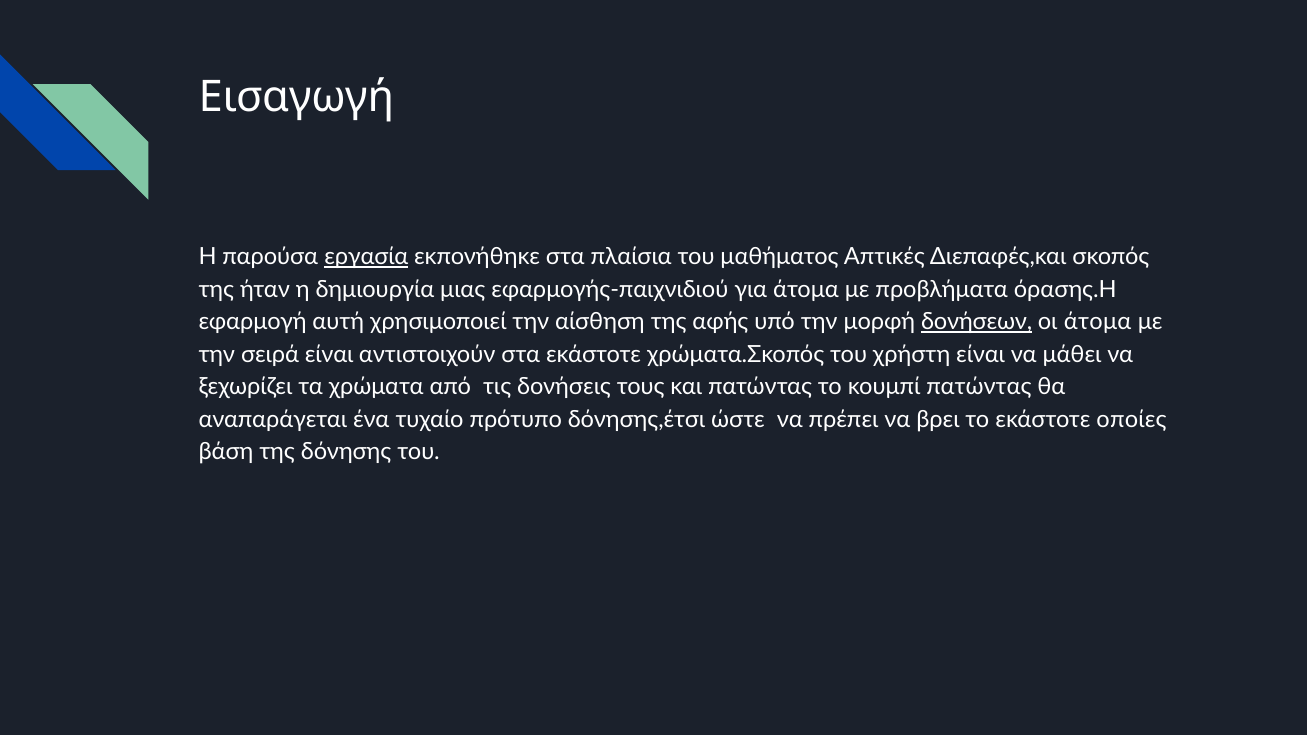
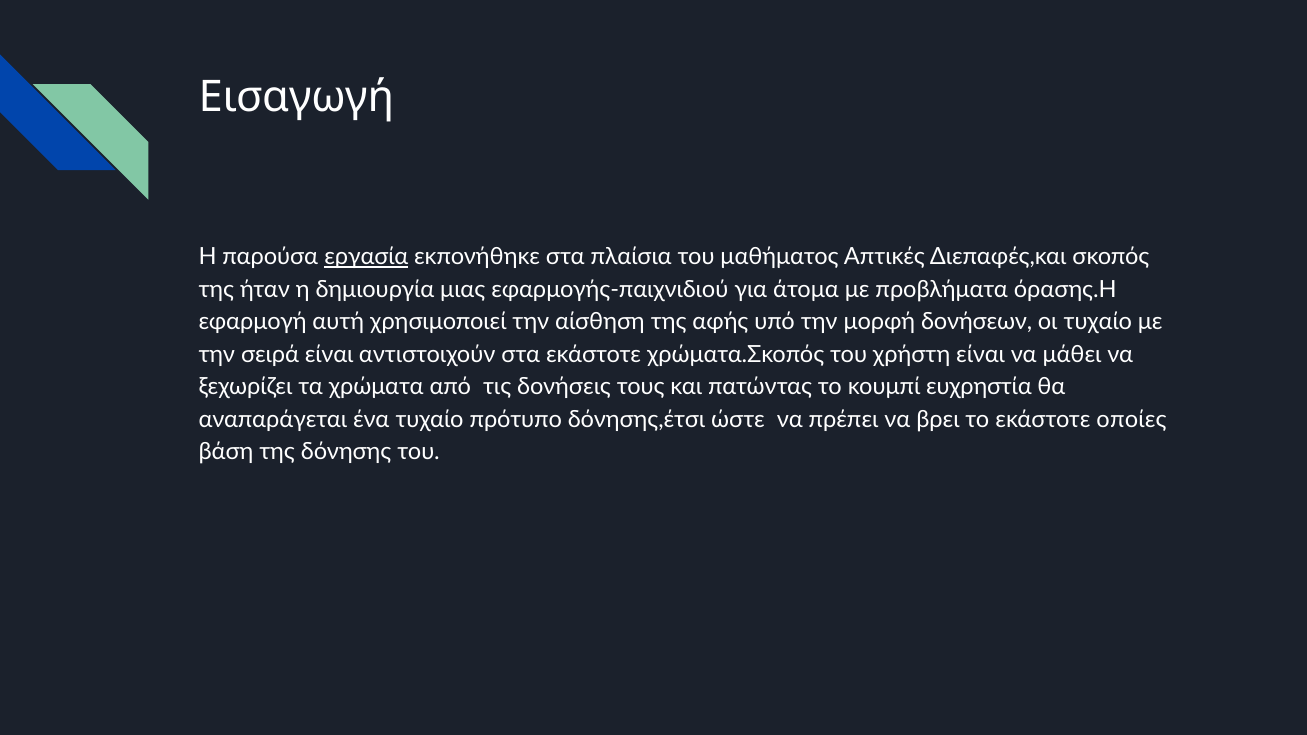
δονήσεων underline: present -> none
οι άτομα: άτομα -> τυχαίο
κουμπί πατώντας: πατώντας -> ευχρηστία
